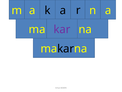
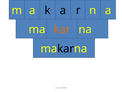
kar colour: purple -> orange
